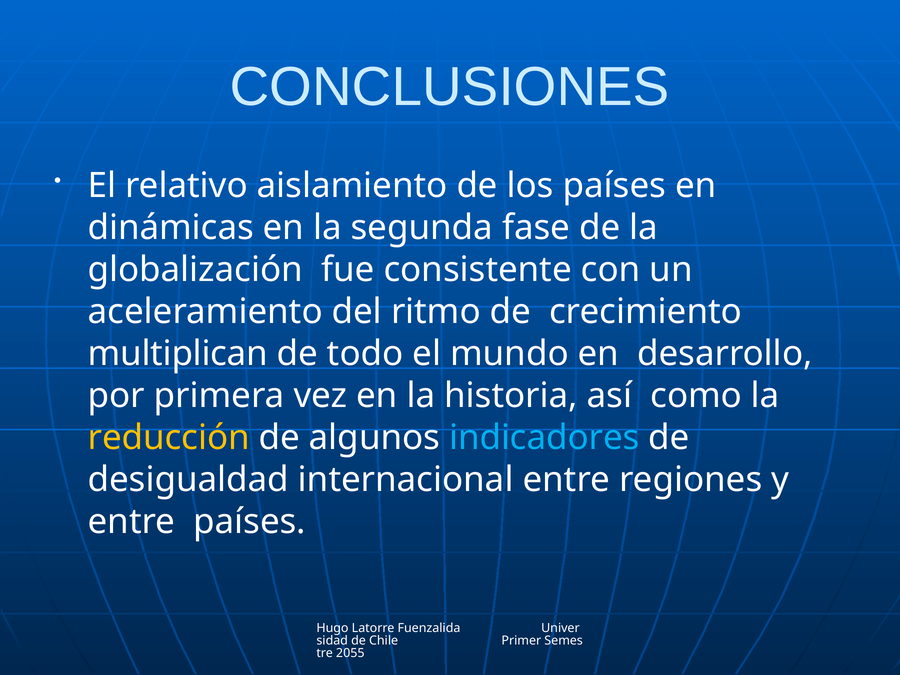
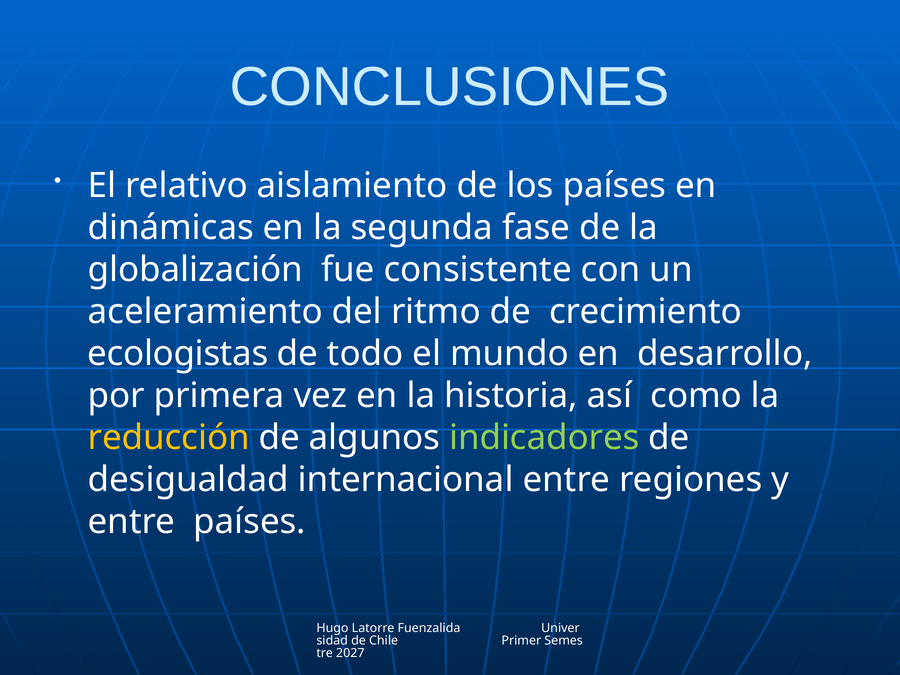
multiplican: multiplican -> ecologistas
indicadores colour: light blue -> light green
2055: 2055 -> 2027
